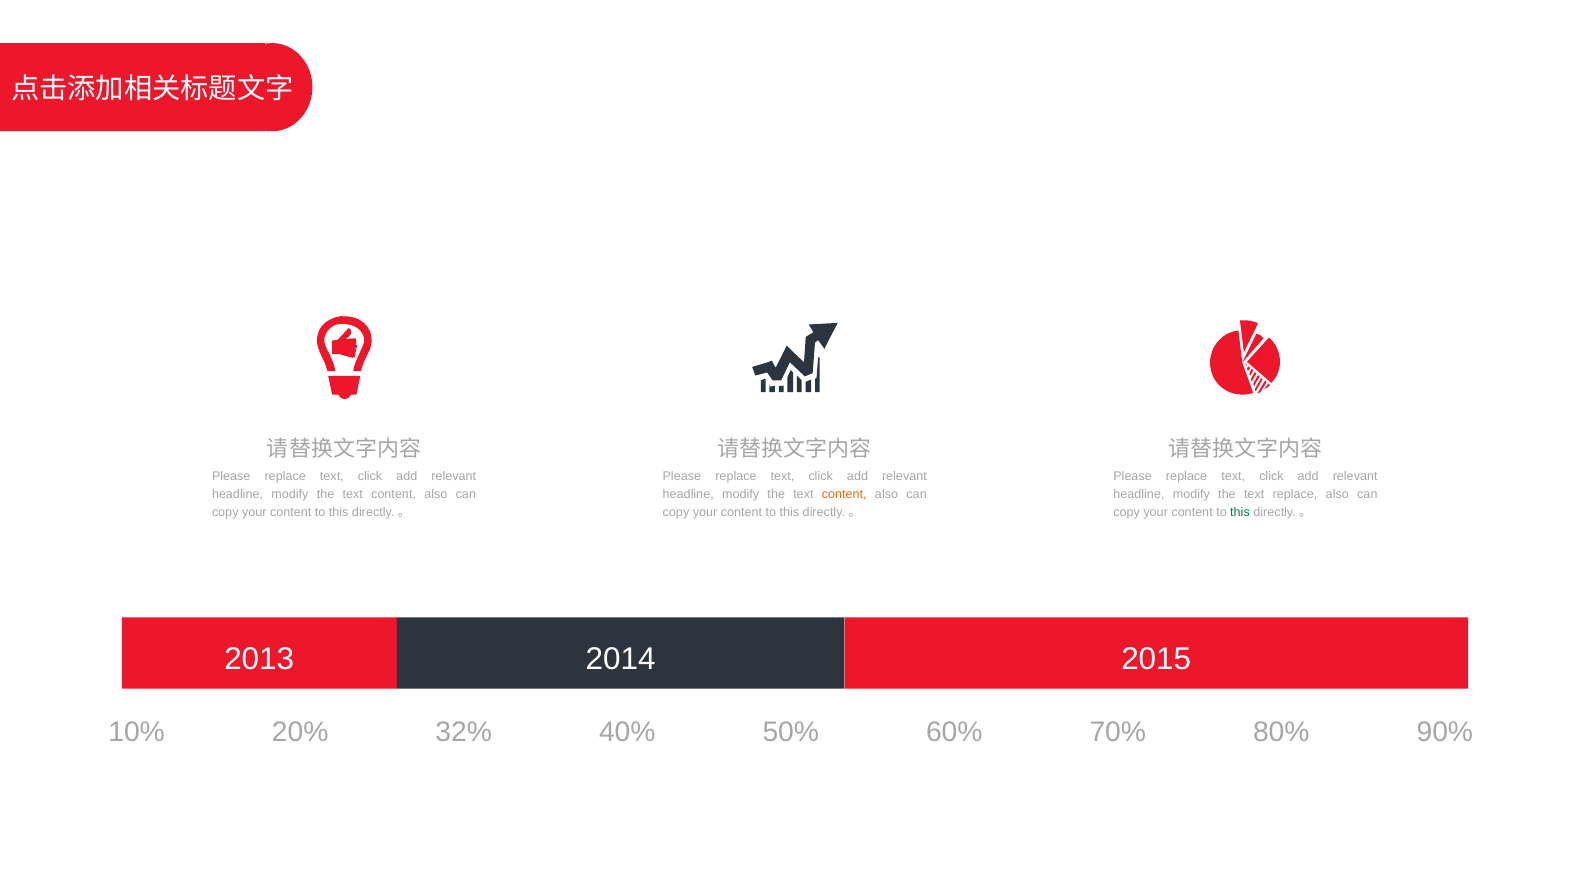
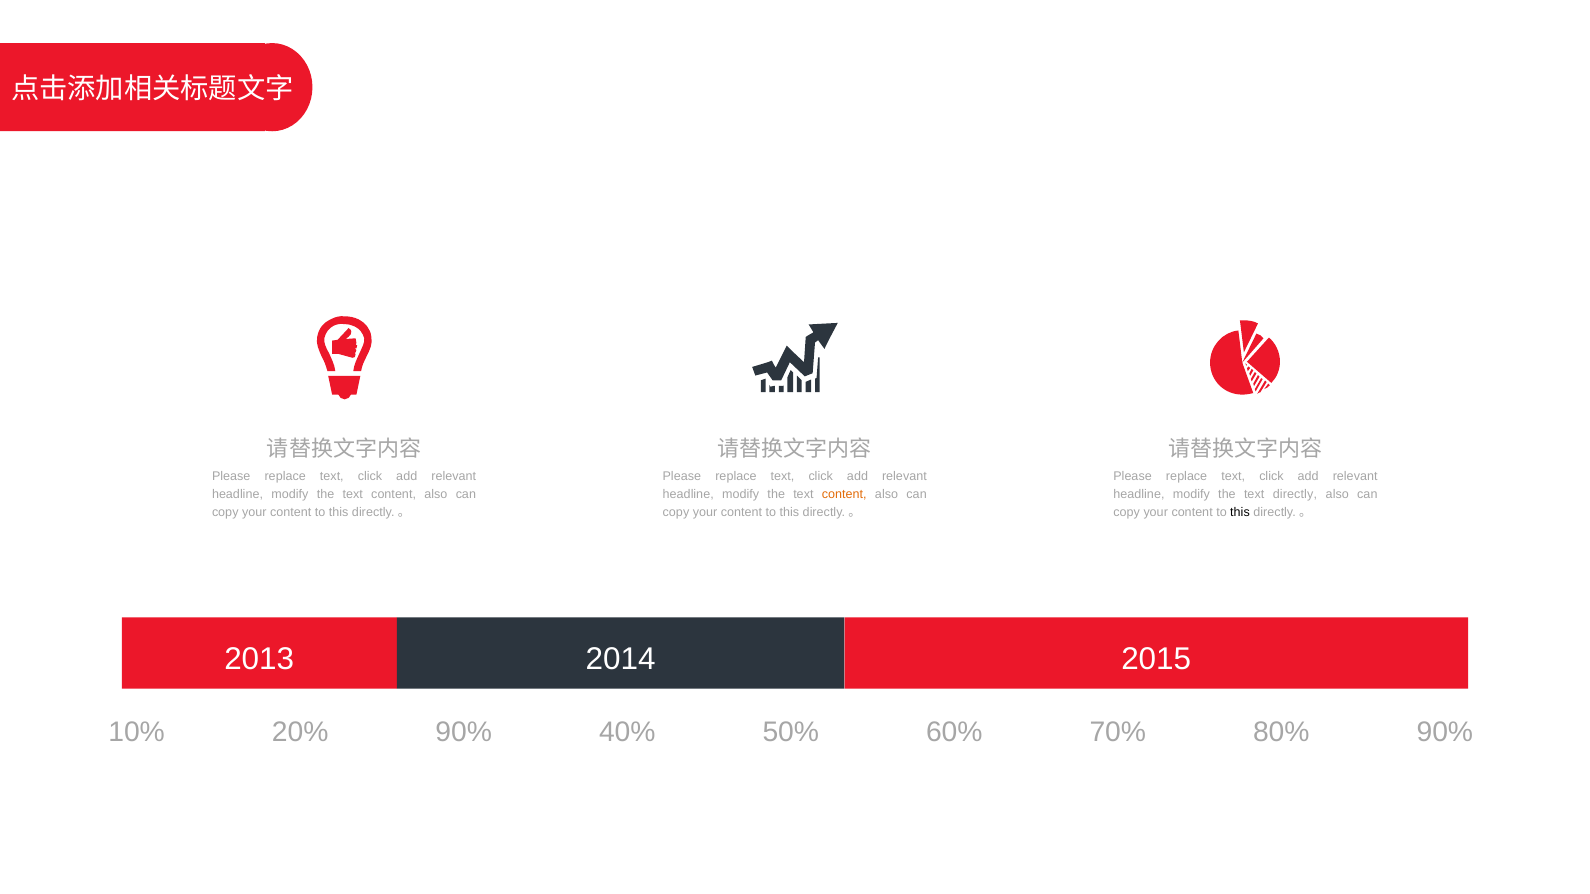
text replace: replace -> directly
this at (1240, 512) colour: green -> black
20% 32%: 32% -> 90%
